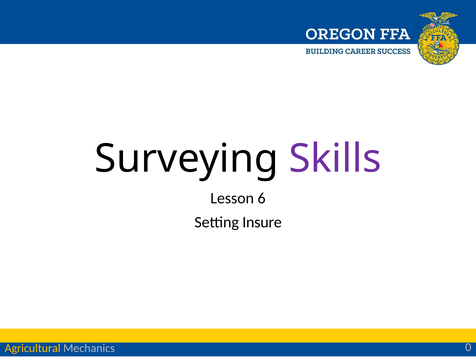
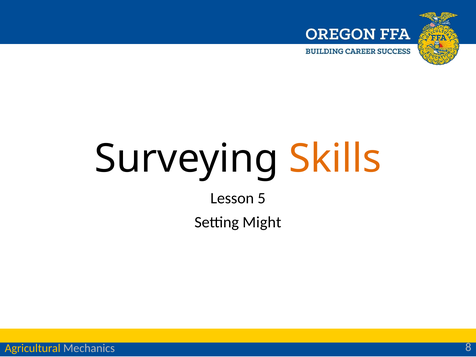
Skills colour: purple -> orange
6: 6 -> 5
Insure: Insure -> Might
0: 0 -> 8
